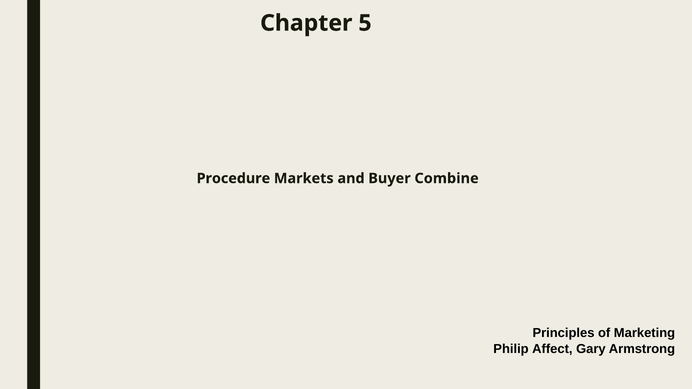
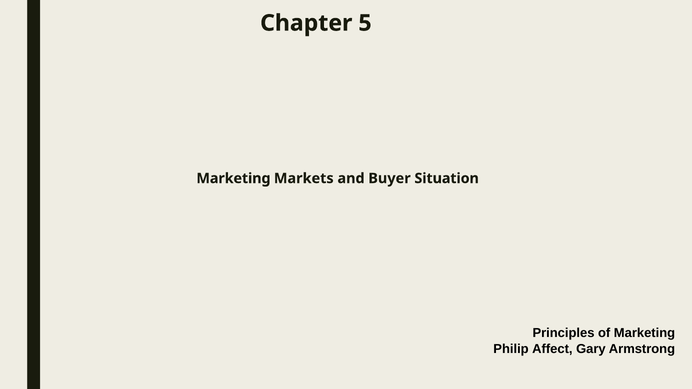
Procedure at (233, 178): Procedure -> Marketing
Combine: Combine -> Situation
